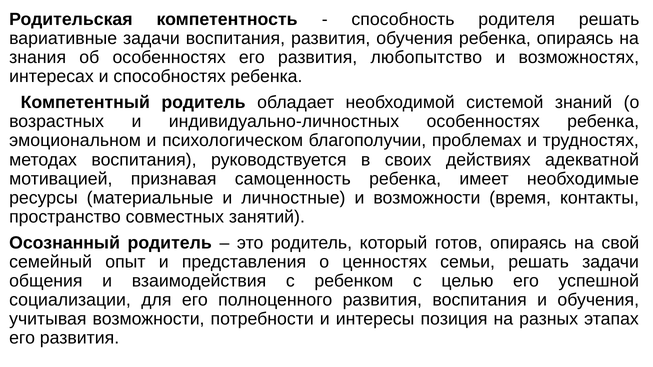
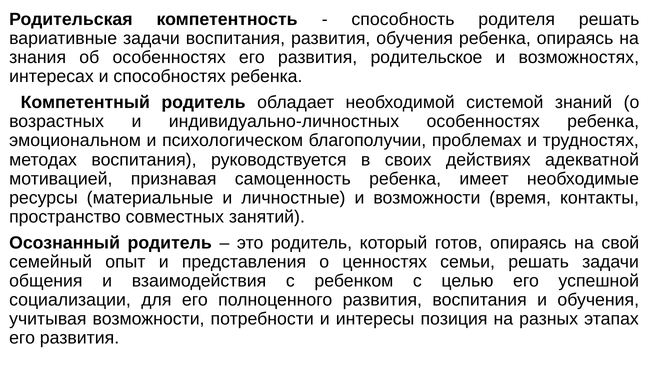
любопытство: любопытство -> родительское
